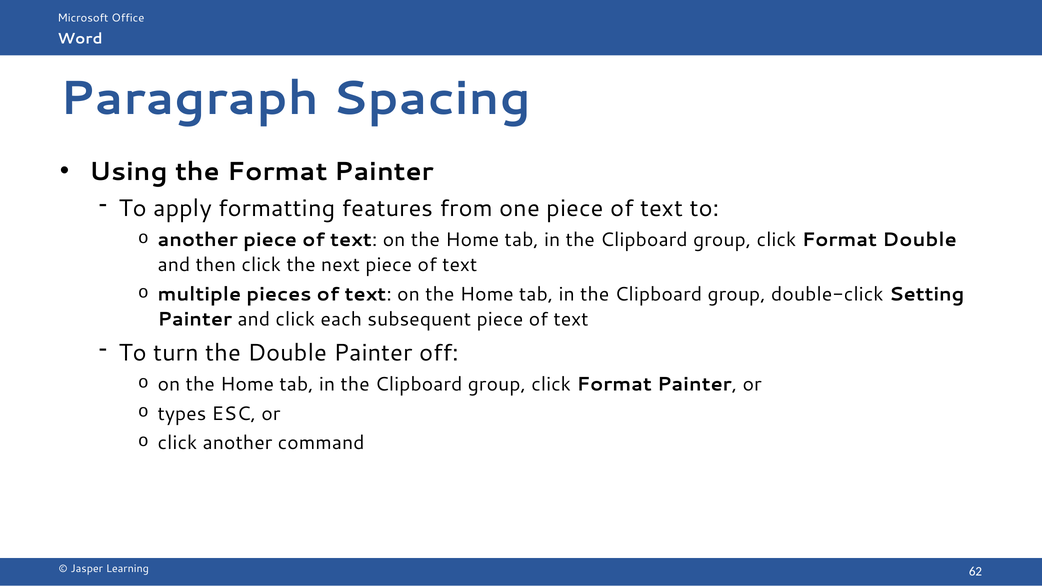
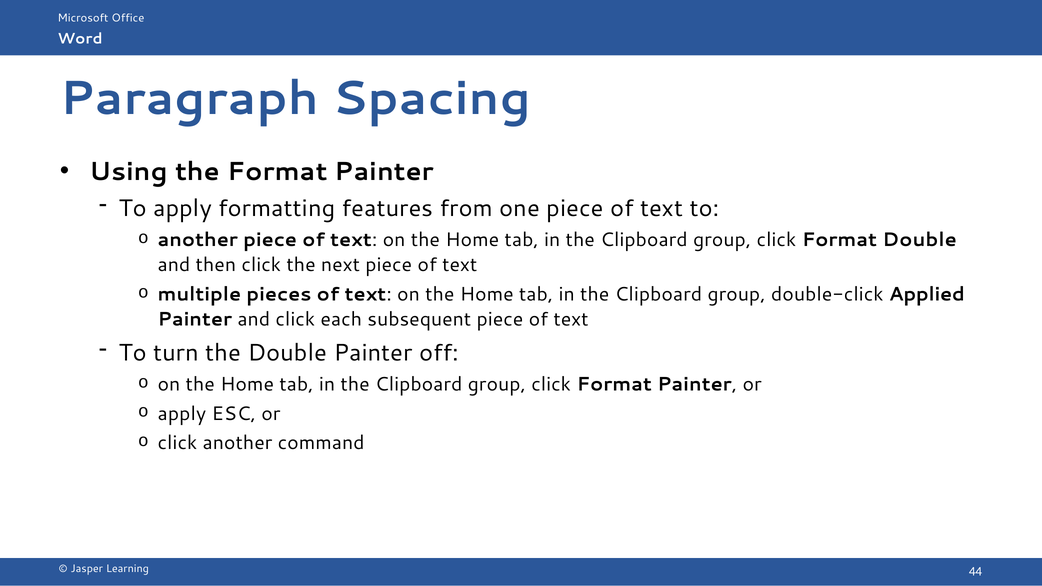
Setting: Setting -> Applied
types at (182, 414): types -> apply
62: 62 -> 44
